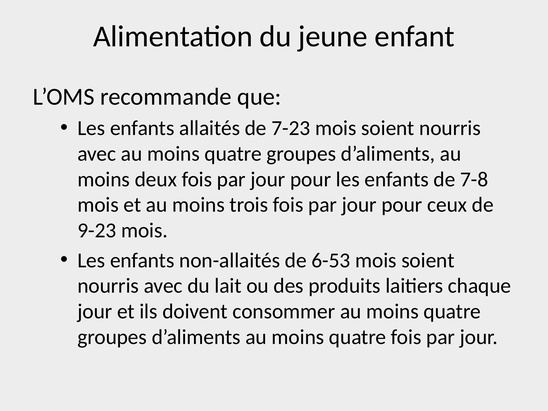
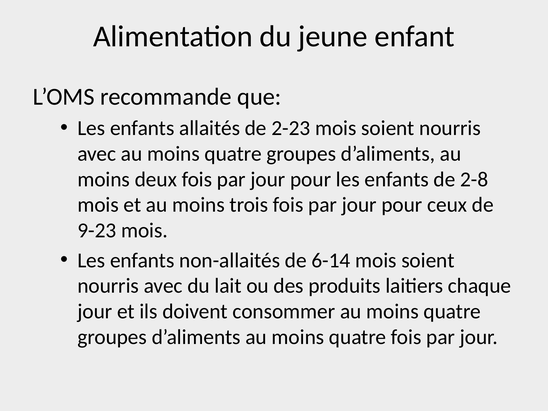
7-23: 7-23 -> 2-23
7-8: 7-8 -> 2-8
6-53: 6-53 -> 6-14
